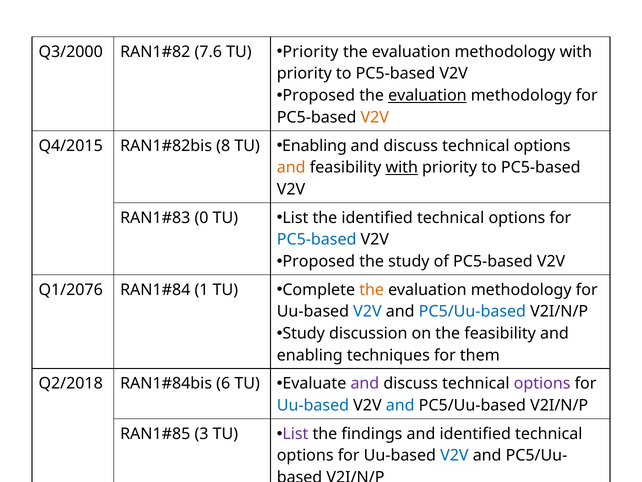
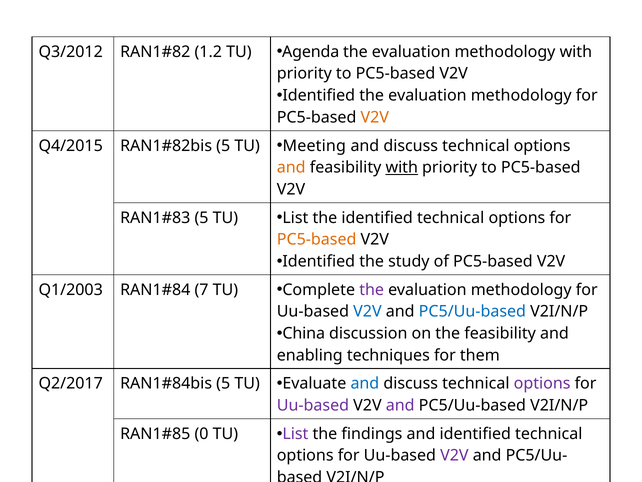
Q3/2000: Q3/2000 -> Q3/2012
7.6: 7.6 -> 1.2
Priority at (311, 52): Priority -> Agenda
Proposed at (319, 95): Proposed -> Identified
evaluation at (427, 95) underline: present -> none
8 at (223, 146): 8 -> 5
Enabling at (314, 146): Enabling -> Meeting
0 at (202, 218): 0 -> 5
PC5-based at (317, 239) colour: blue -> orange
Proposed at (319, 261): Proposed -> Identified
Q1/2076: Q1/2076 -> Q1/2003
1: 1 -> 7
the at (372, 289) colour: orange -> purple
Study at (304, 333): Study -> China
Q2/2018: Q2/2018 -> Q2/2017
6 at (223, 383): 6 -> 5
and at (365, 383) colour: purple -> blue
Uu-based at (313, 405) colour: blue -> purple
and at (400, 405) colour: blue -> purple
3: 3 -> 0
V2V at (454, 455) colour: blue -> purple
